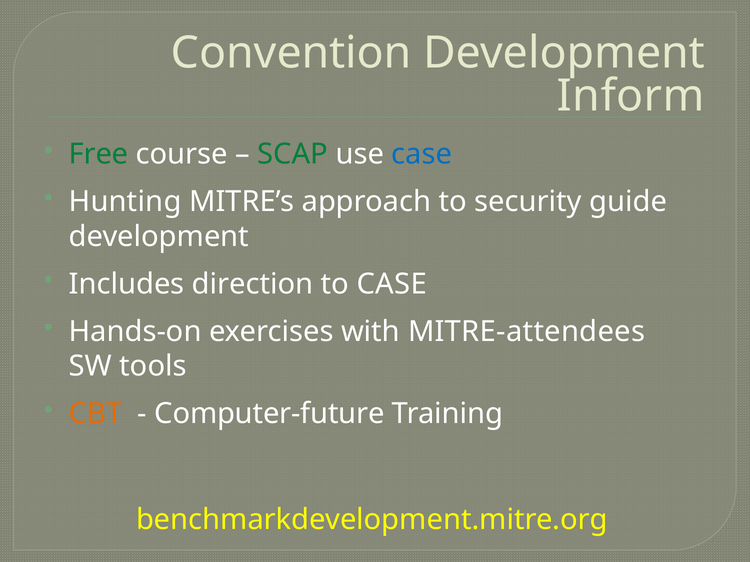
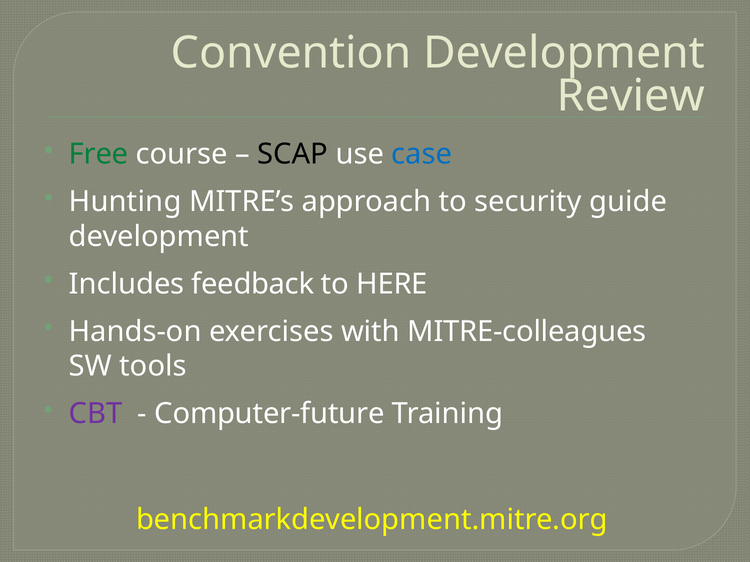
Inform: Inform -> Review
SCAP colour: green -> black
direction: direction -> feedback
to CASE: CASE -> HERE
MITRE-attendees: MITRE-attendees -> MITRE-colleagues
CBT colour: orange -> purple
